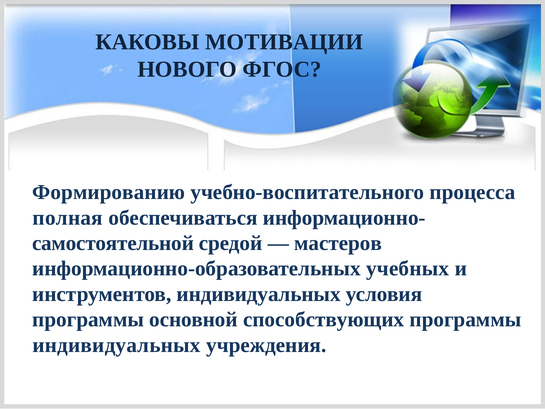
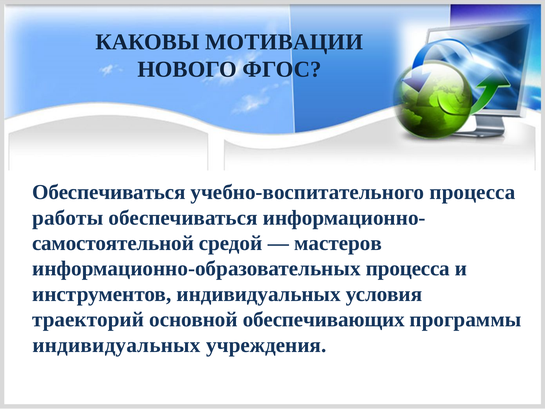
Формированию at (109, 192): Формированию -> Обеспечиваться
полная: полная -> работы
информационно-образовательных учебных: учебных -> процесса
программы at (88, 319): программы -> траекторий
способствующих: способствующих -> обеспечивающих
